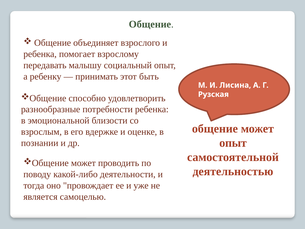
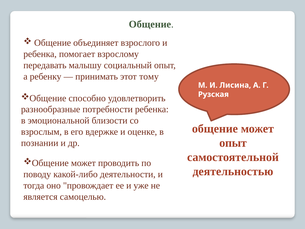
быть: быть -> тому
